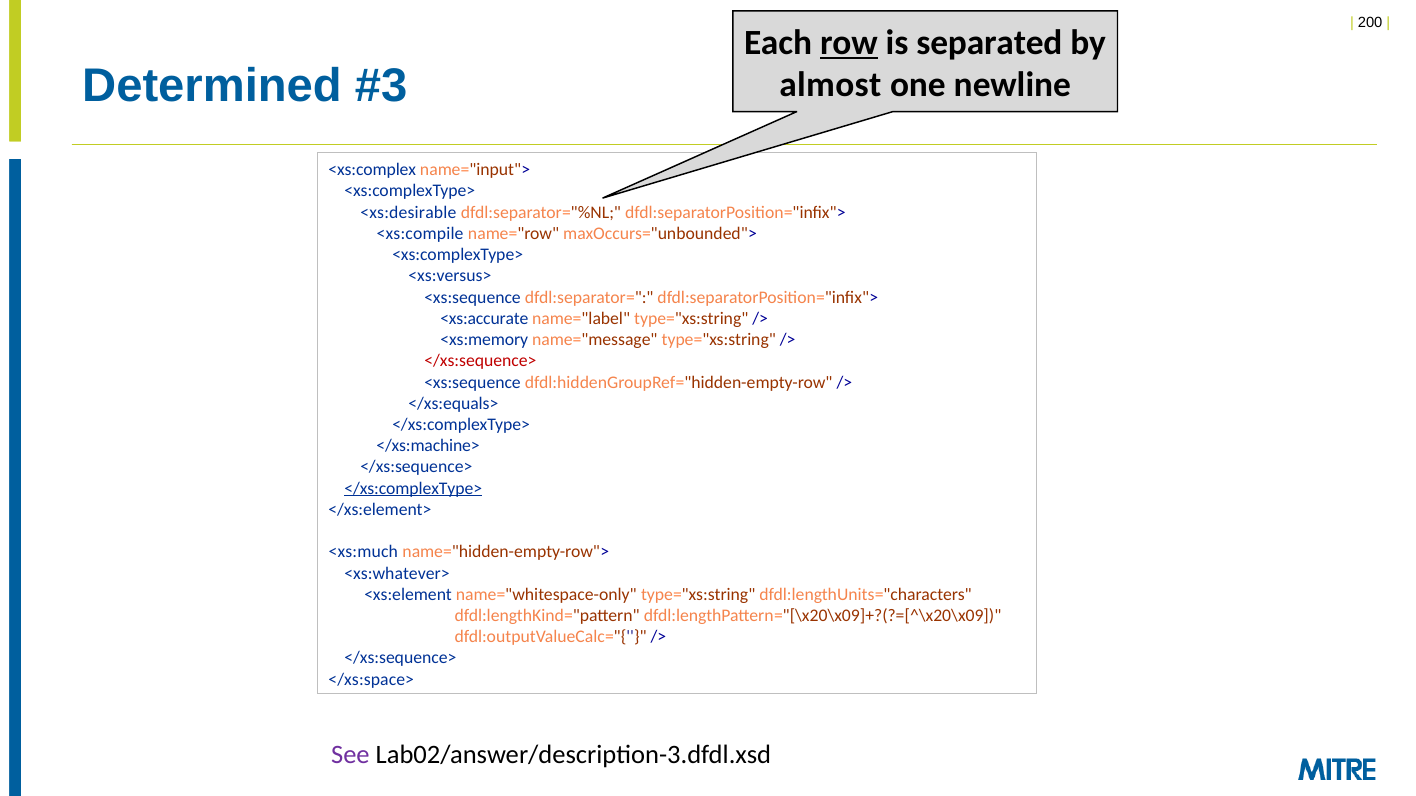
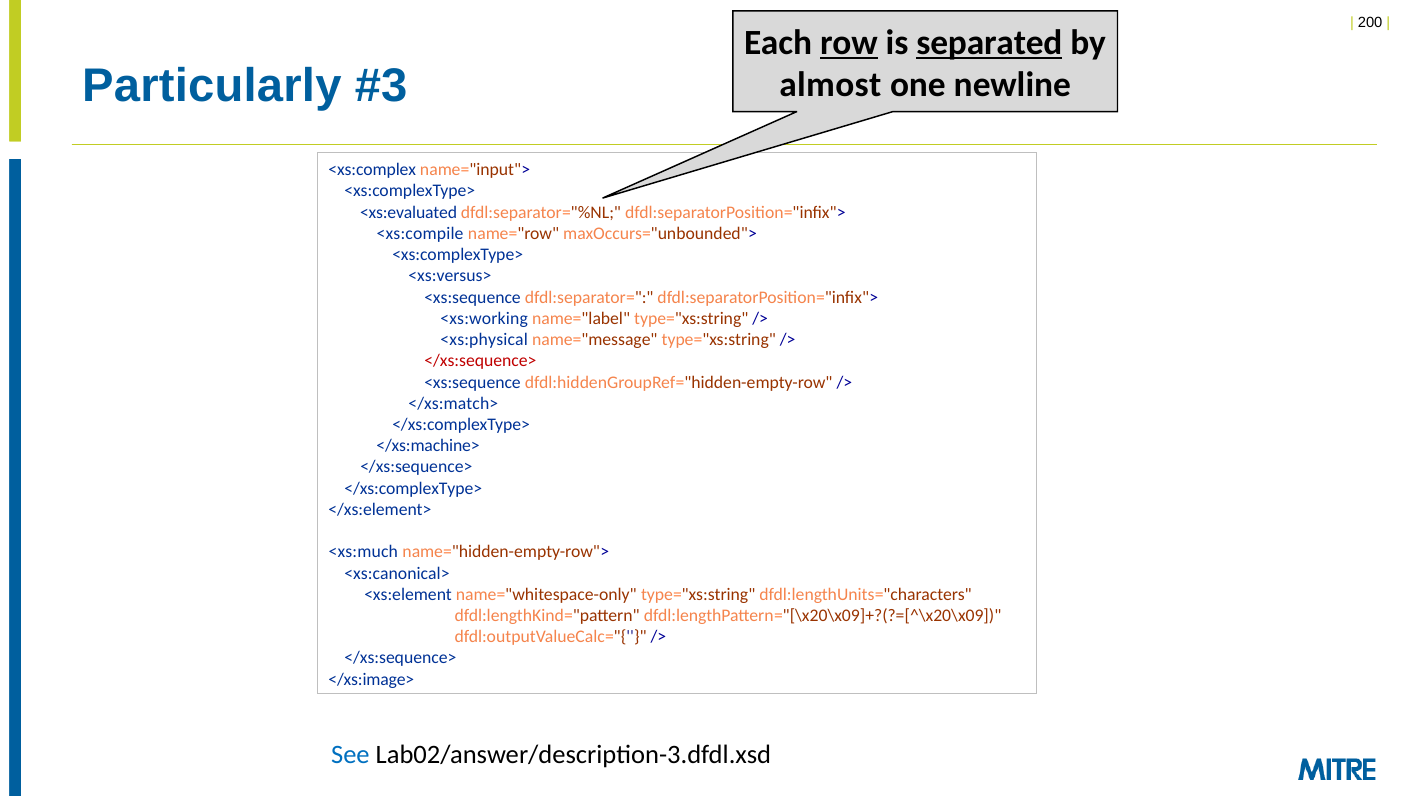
separated underline: none -> present
Determined: Determined -> Particularly
<xs:desirable: <xs:desirable -> <xs:evaluated
<xs:accurate: <xs:accurate -> <xs:working
<xs:memory: <xs:memory -> <xs:physical
</xs:equals>: </xs:equals> -> </xs:match>
</xs:complexType> at (413, 489) underline: present -> none
<xs:whatever>: <xs:whatever> -> <xs:canonical>
</xs:space>: </xs:space> -> </xs:image>
See colour: purple -> blue
